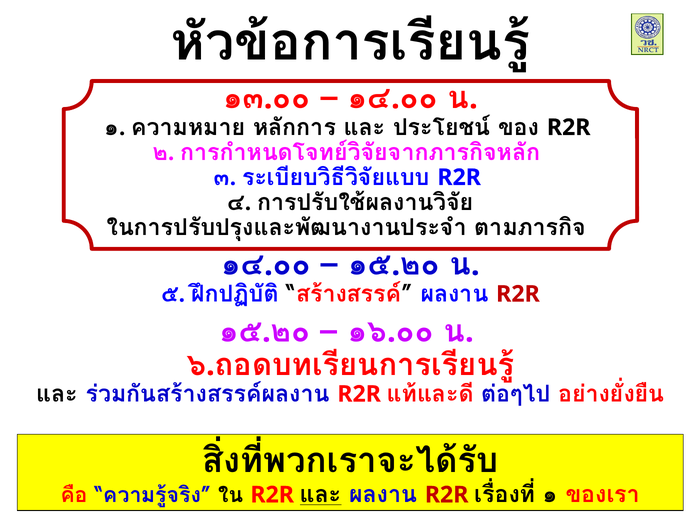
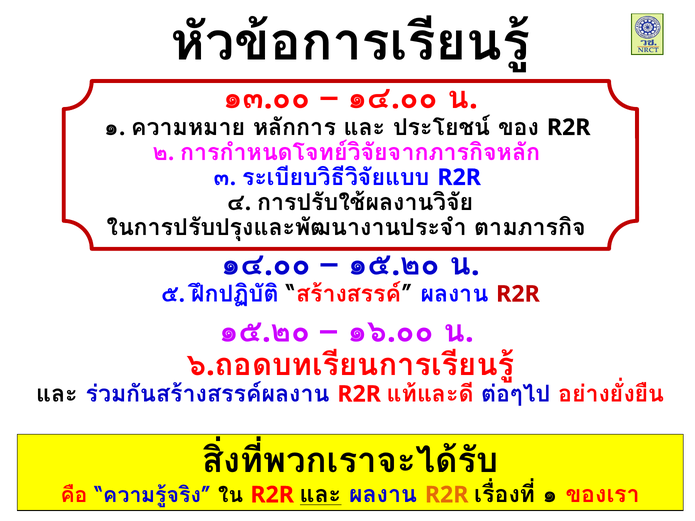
R2R at (447, 495) colour: red -> orange
